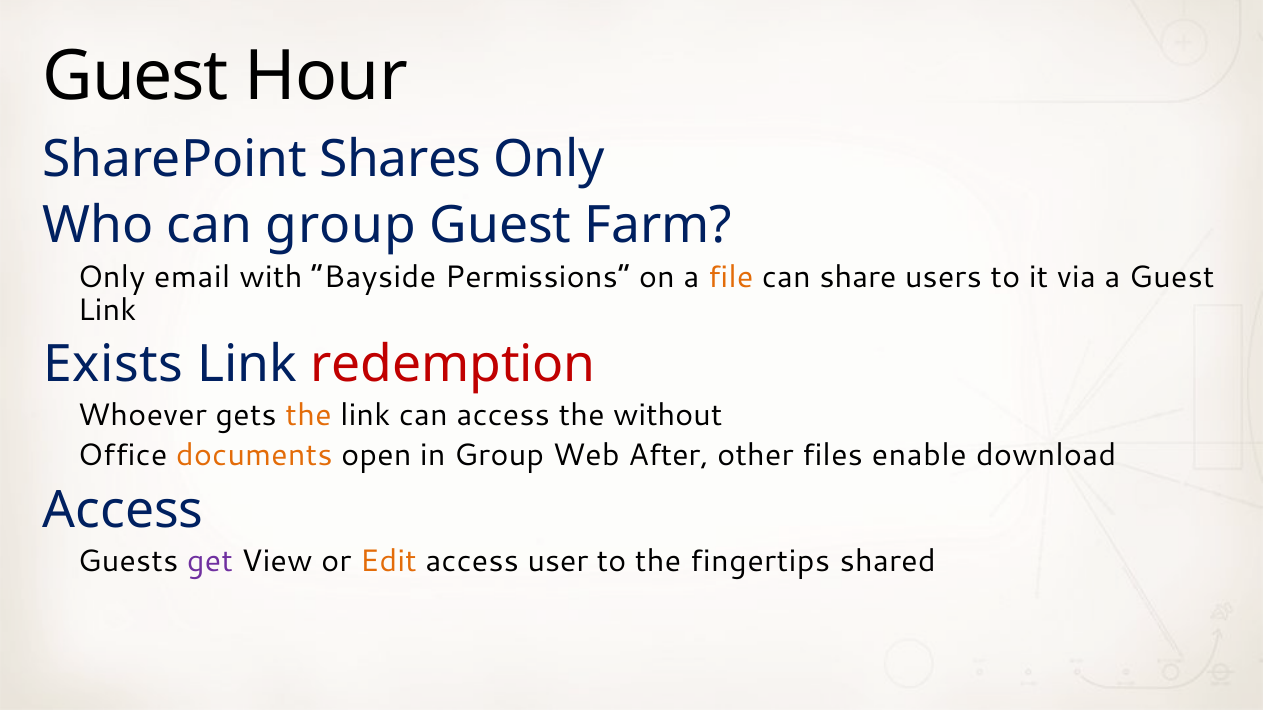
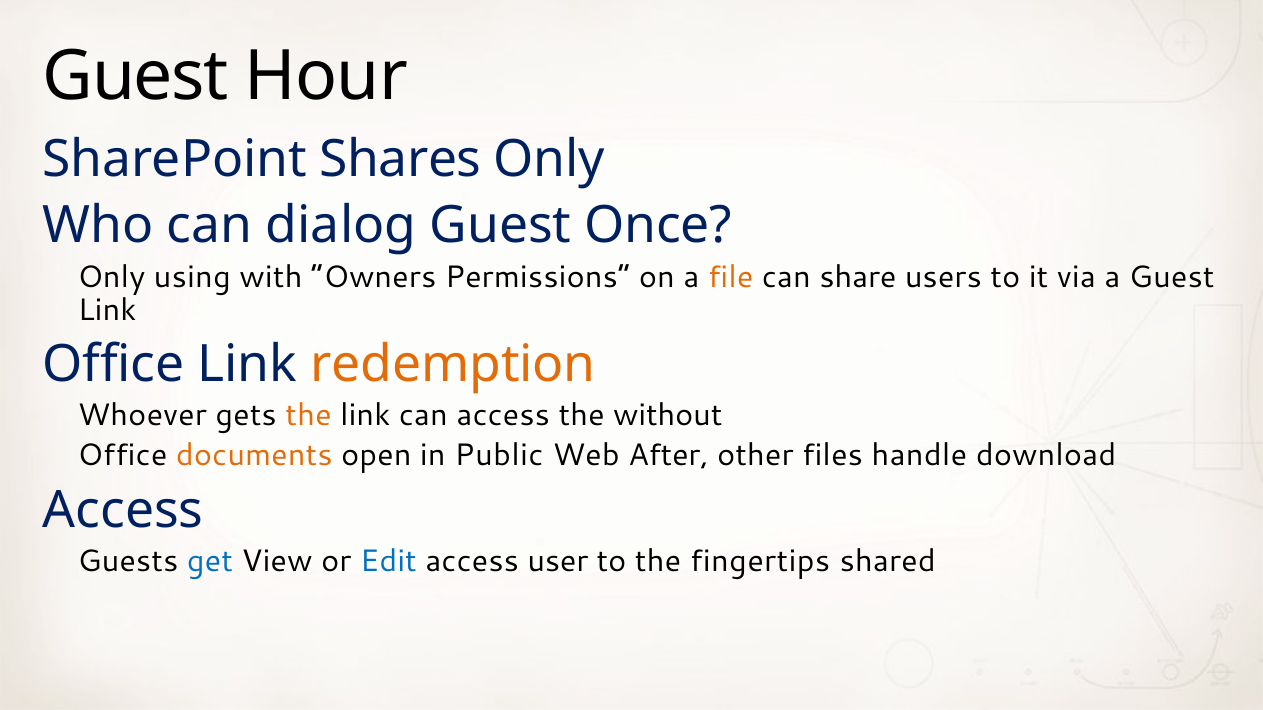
can group: group -> dialog
Farm: Farm -> Once
email: email -> using
Bayside: Bayside -> Owners
Exists at (113, 365): Exists -> Office
redemption colour: red -> orange
in Group: Group -> Public
enable: enable -> handle
get colour: purple -> blue
Edit colour: orange -> blue
